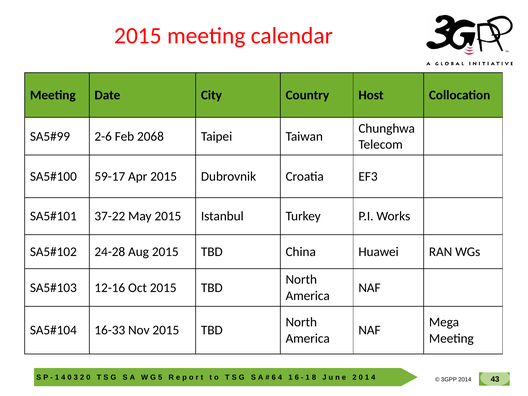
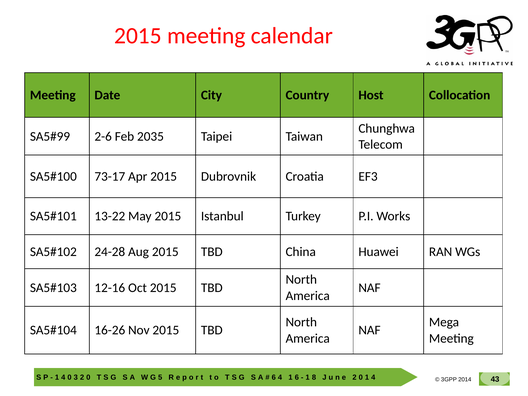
2068: 2068 -> 2035
59-17: 59-17 -> 73-17
37-22: 37-22 -> 13-22
16-33: 16-33 -> 16-26
